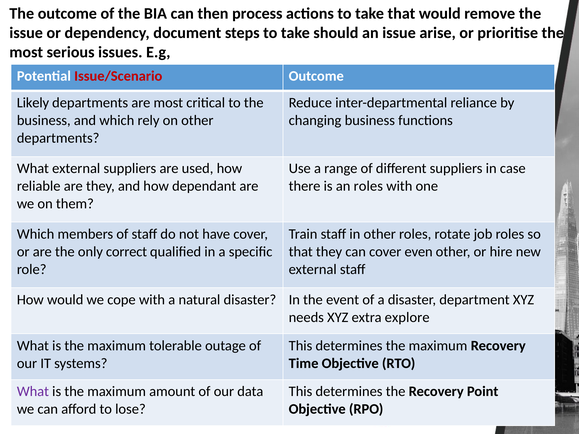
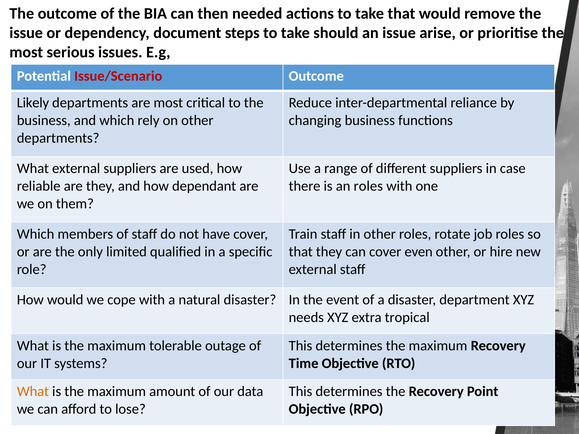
process: process -> needed
correct: correct -> limited
explore: explore -> tropical
What at (33, 392) colour: purple -> orange
